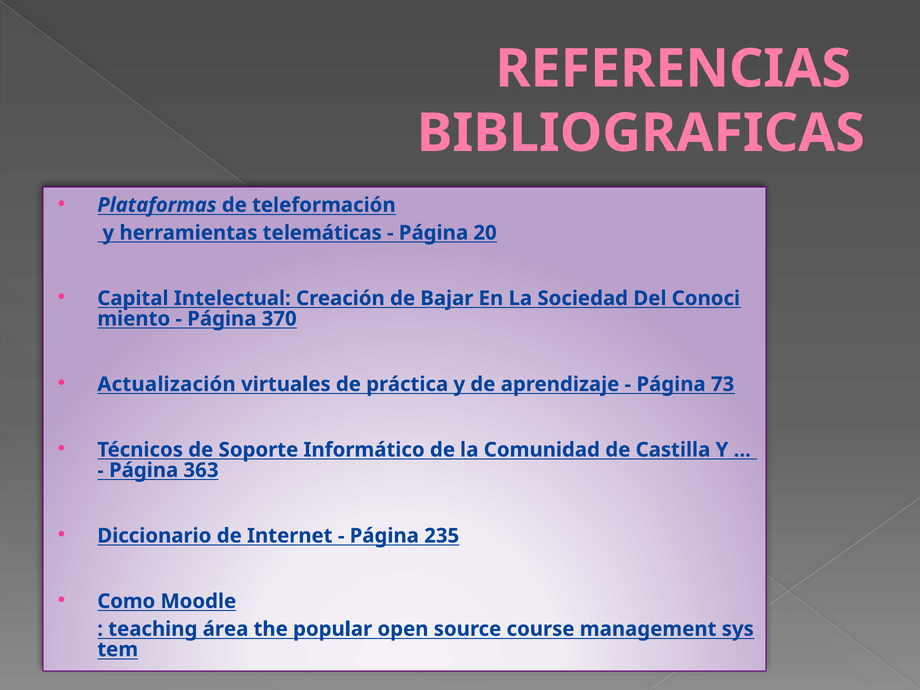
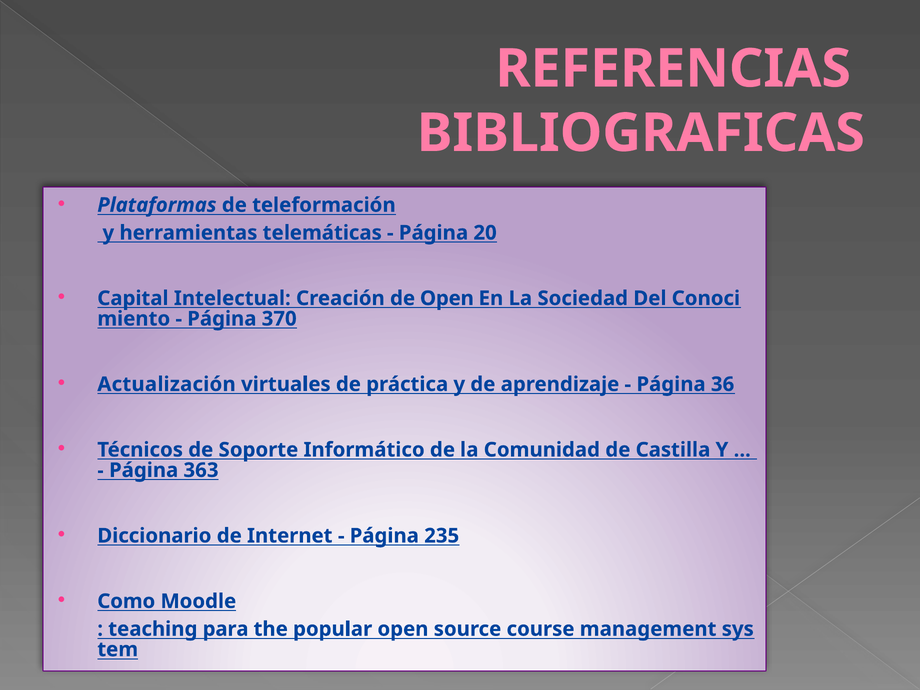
de Bajar: Bajar -> Open
73: 73 -> 36
área: área -> para
